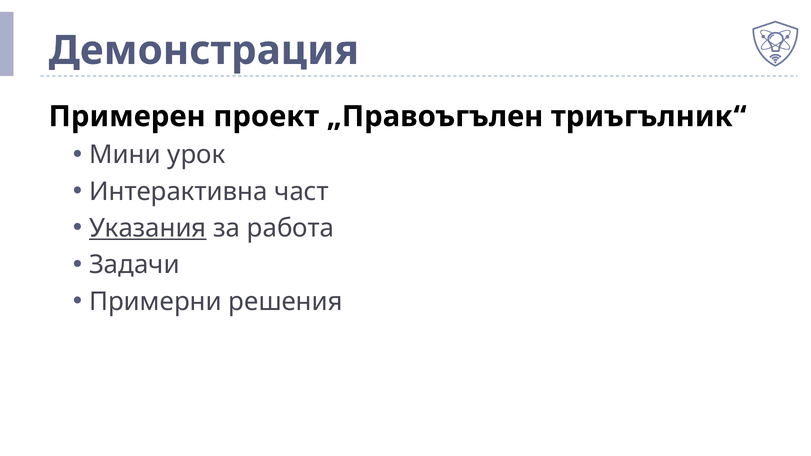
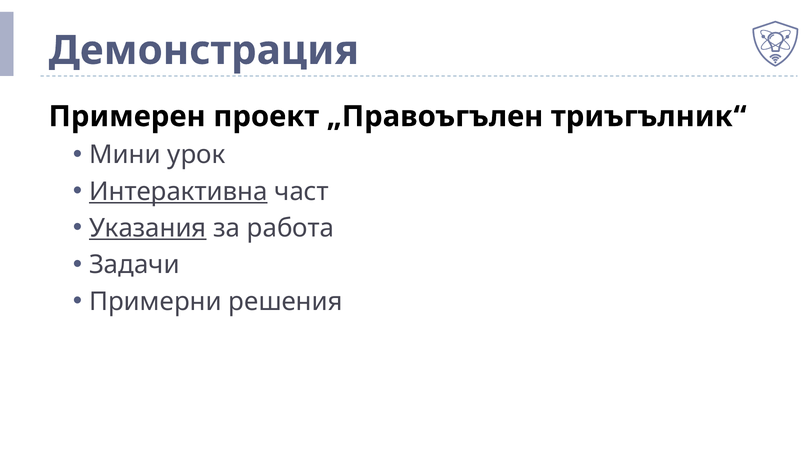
Интерактивна underline: none -> present
